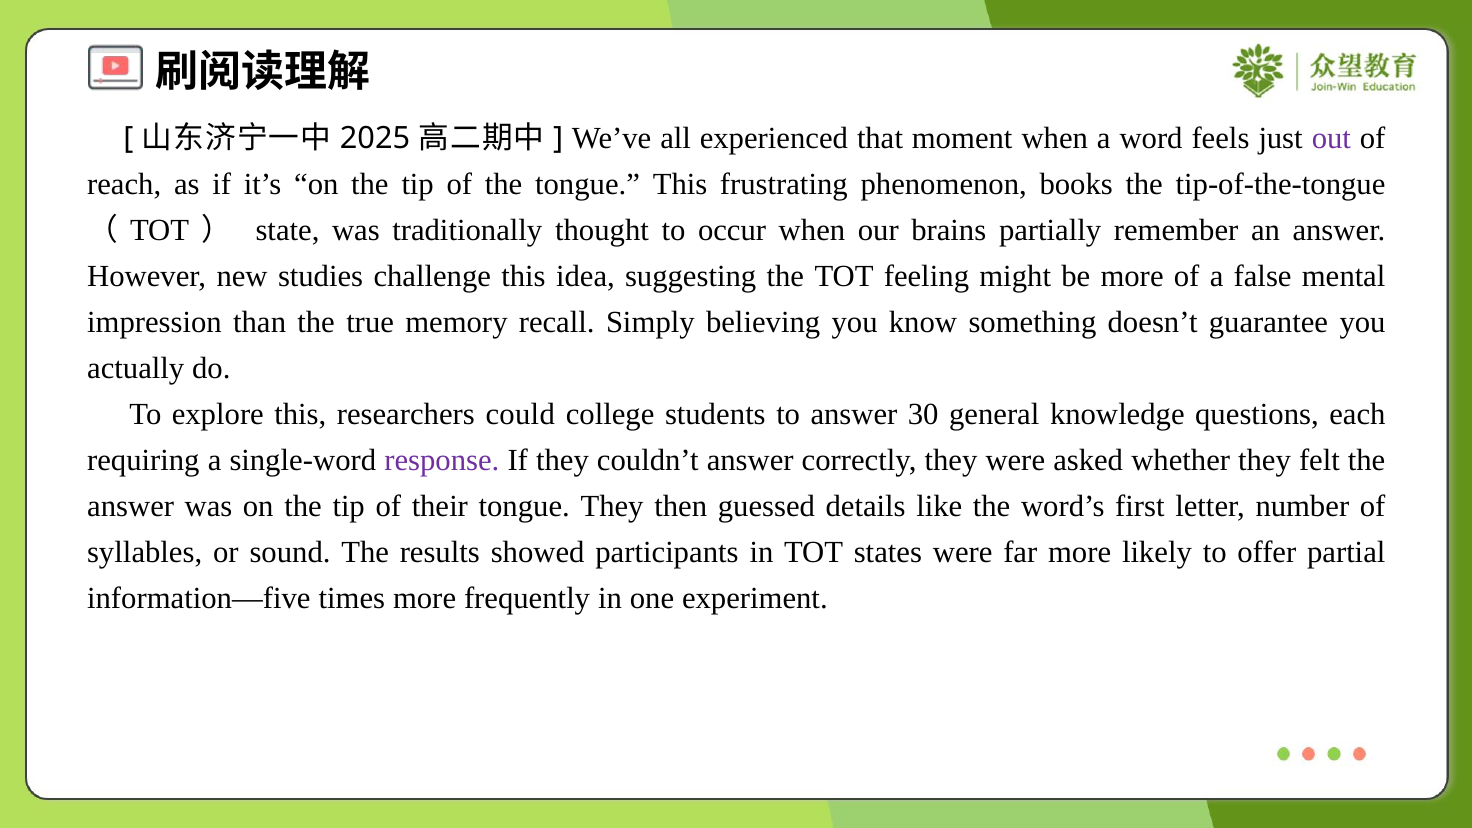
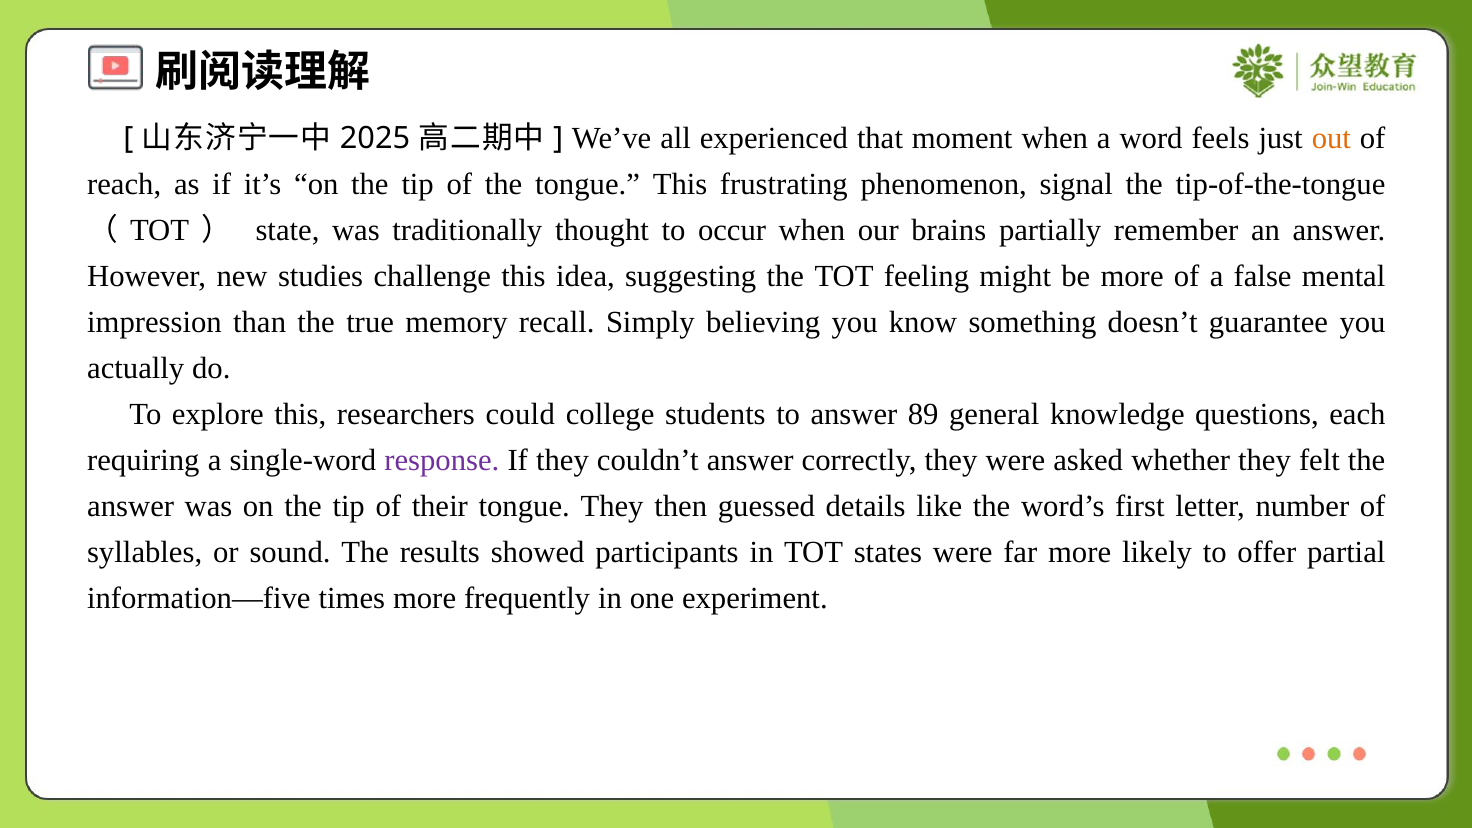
out colour: purple -> orange
books: books -> signal
30: 30 -> 89
